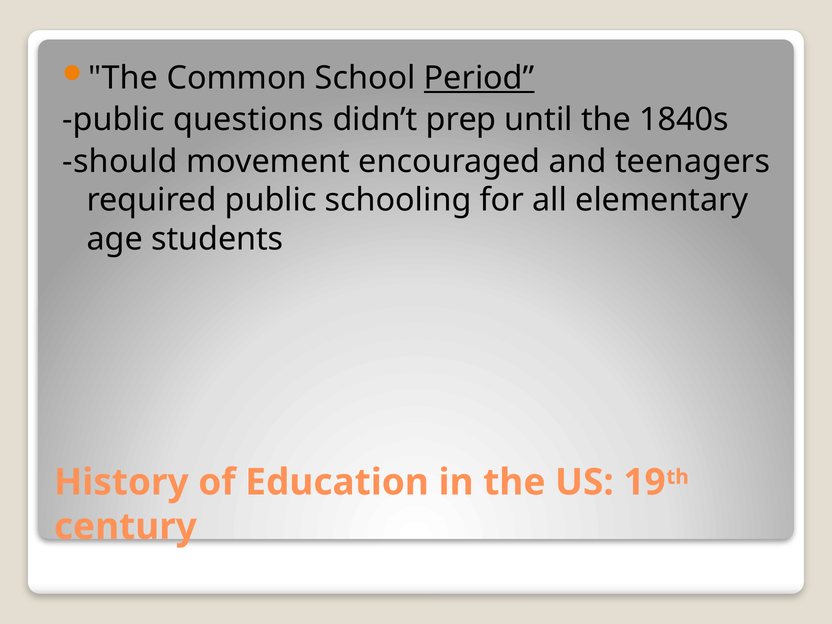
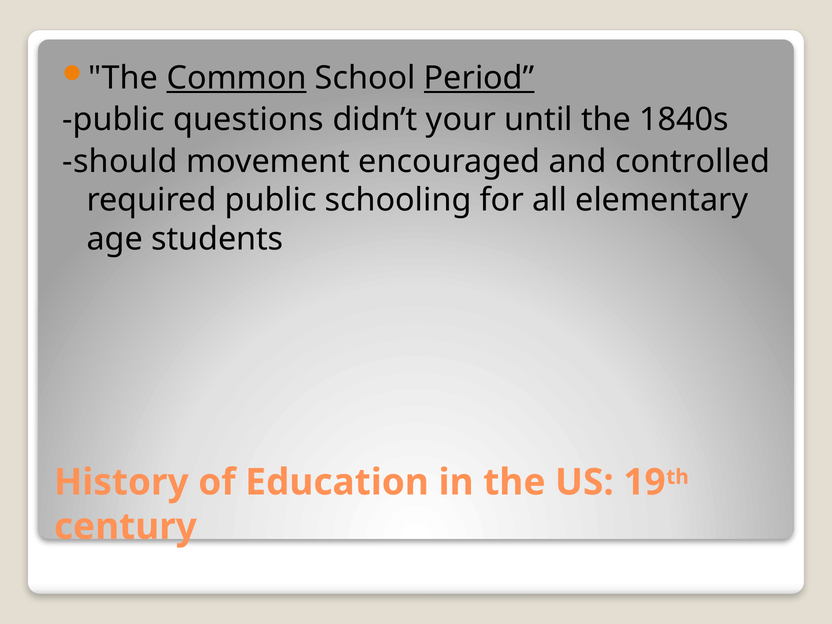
Common underline: none -> present
prep: prep -> your
teenagers: teenagers -> controlled
